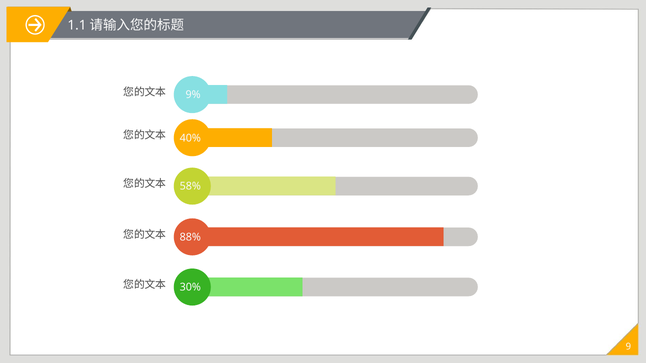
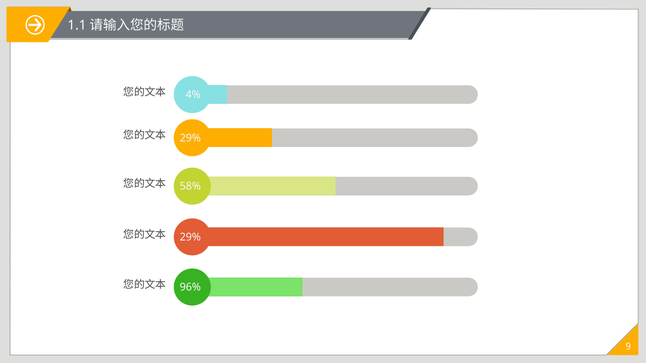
9%: 9% -> 4%
40% at (190, 138): 40% -> 29%
88% at (190, 237): 88% -> 29%
30%: 30% -> 96%
